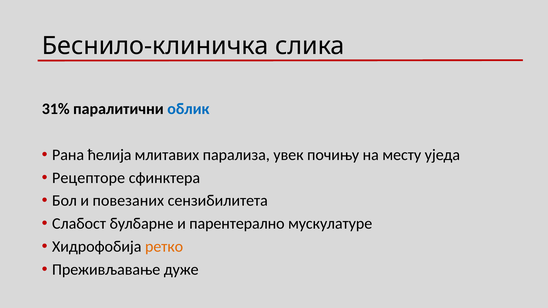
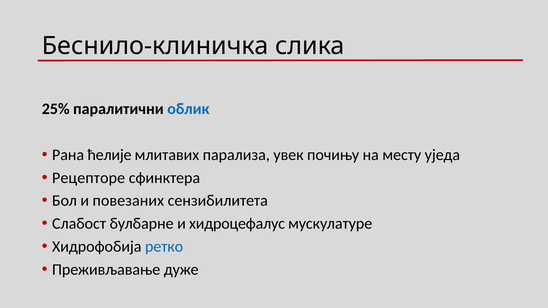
31%: 31% -> 25%
ћелија: ћелија -> ћелије
парентерално: парентерално -> хидроцефалус
ретко colour: orange -> blue
